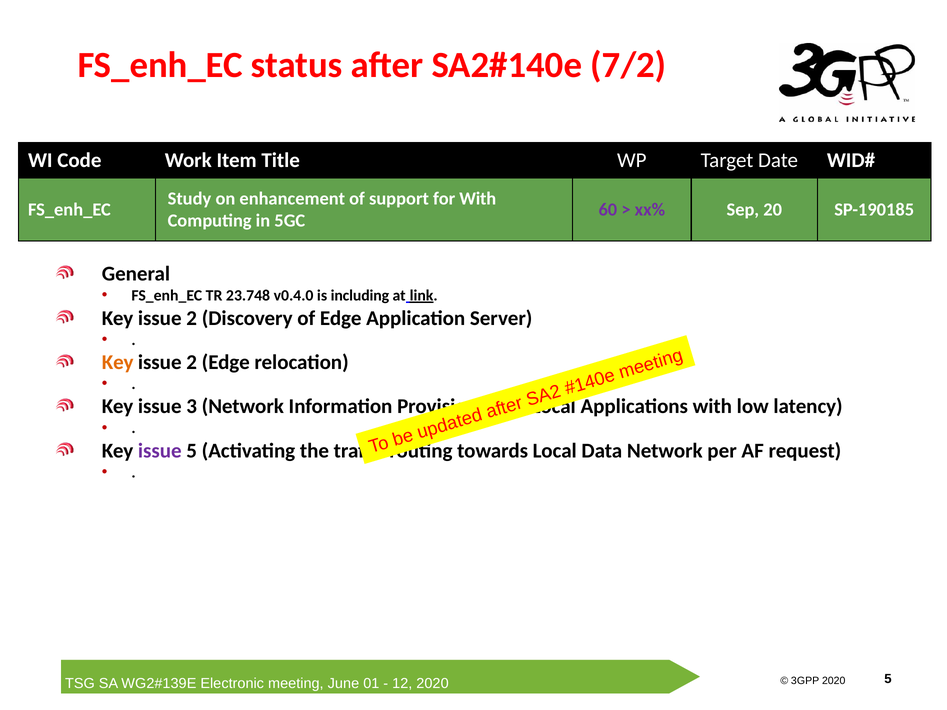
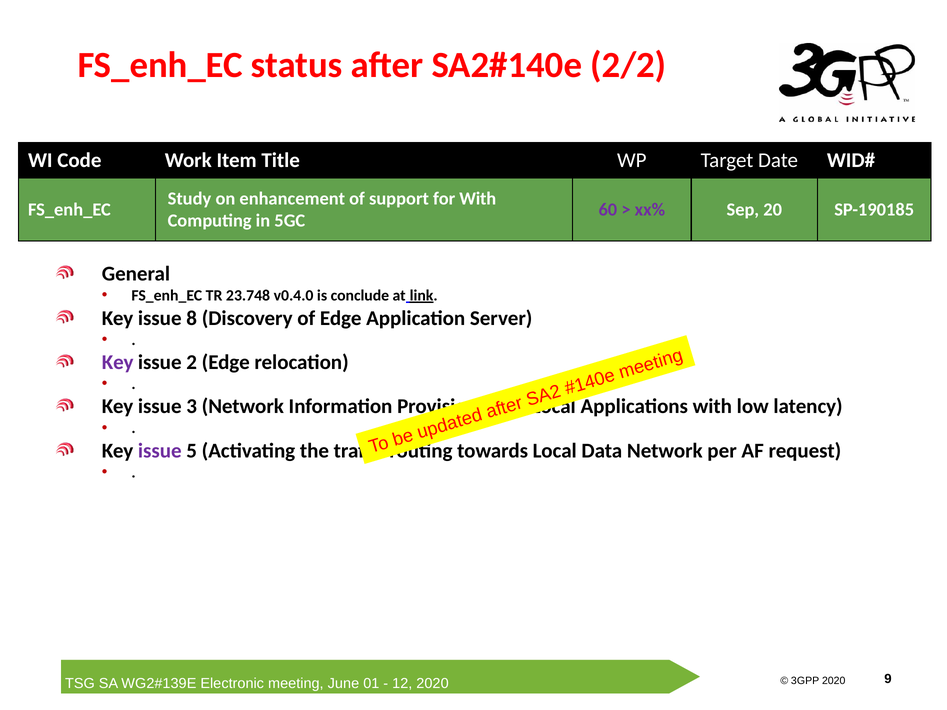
7/2: 7/2 -> 2/2
including: including -> conclude
2 at (192, 318): 2 -> 8
Key at (118, 363) colour: orange -> purple
5 at (888, 679): 5 -> 9
